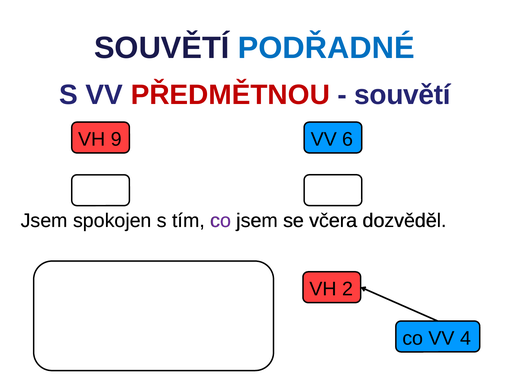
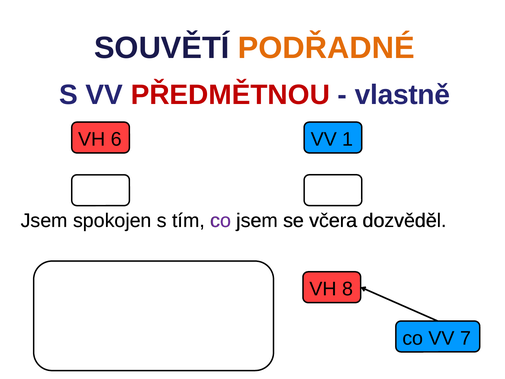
PODŘADNÉ colour: blue -> orange
souvětí at (402, 95): souvětí -> vlastně
9: 9 -> 6
6: 6 -> 1
2: 2 -> 8
4: 4 -> 7
